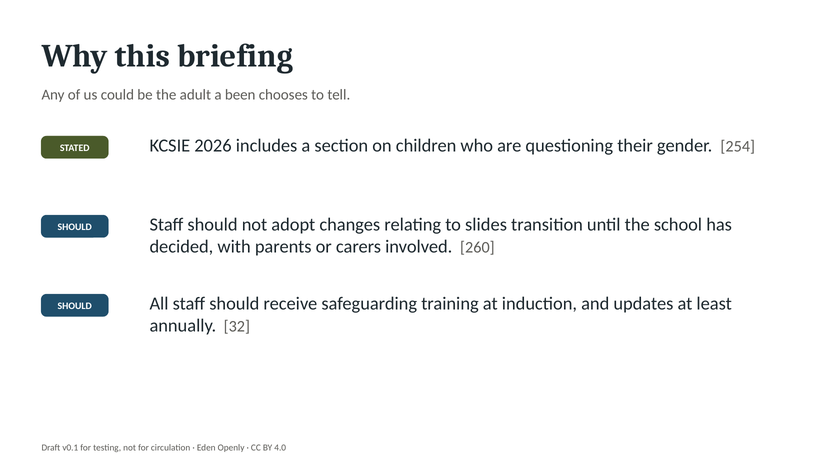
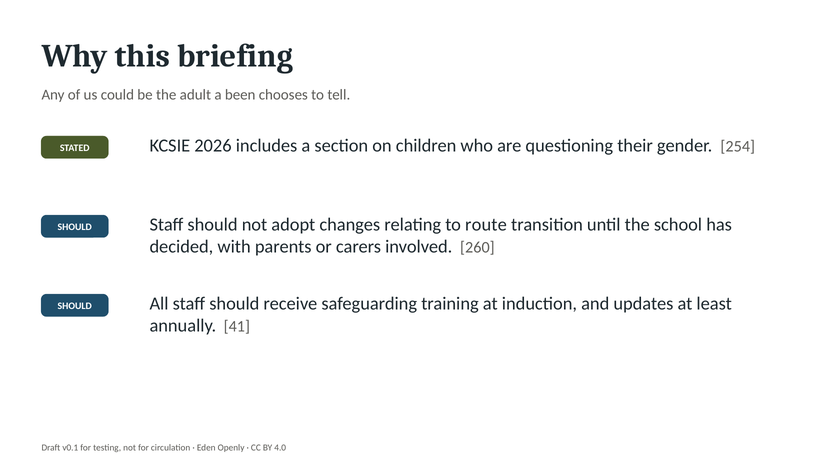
slides: slides -> route
32: 32 -> 41
